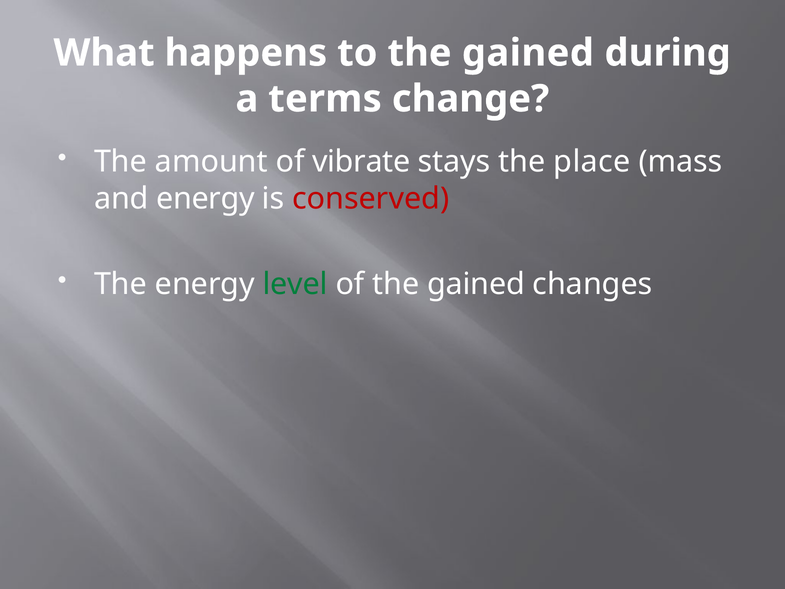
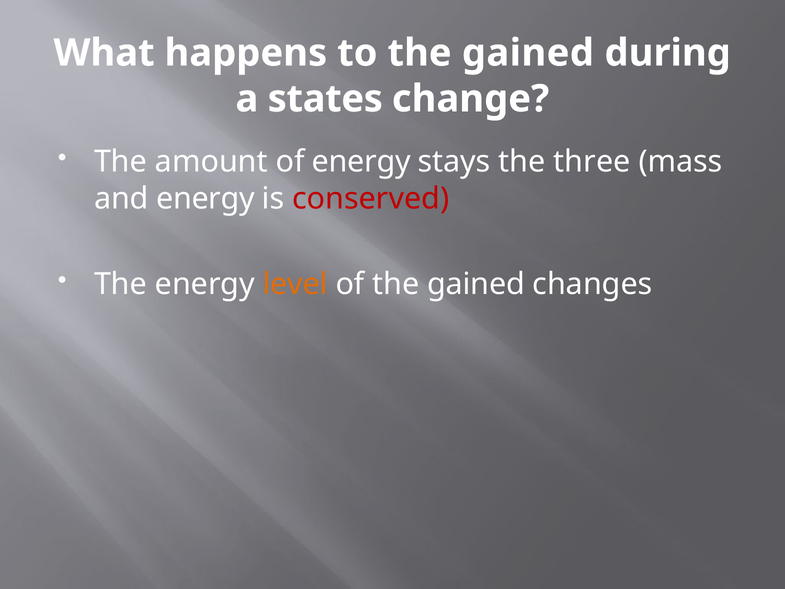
terms: terms -> states
of vibrate: vibrate -> energy
place: place -> three
level colour: green -> orange
